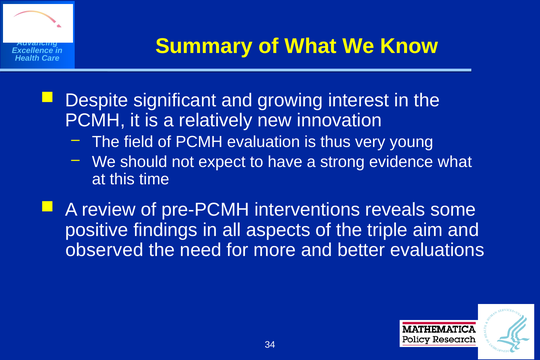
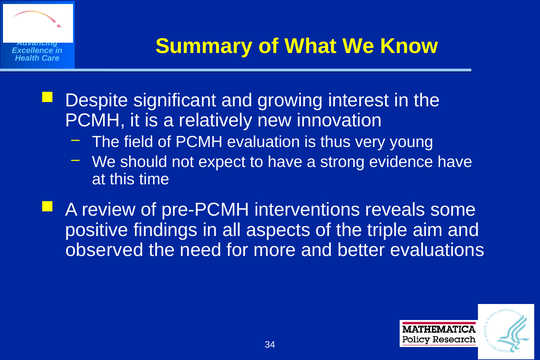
evidence what: what -> have
